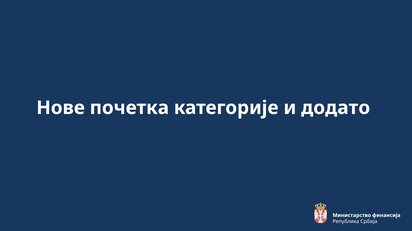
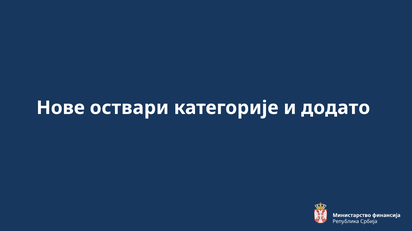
почетка: почетка -> оствари
